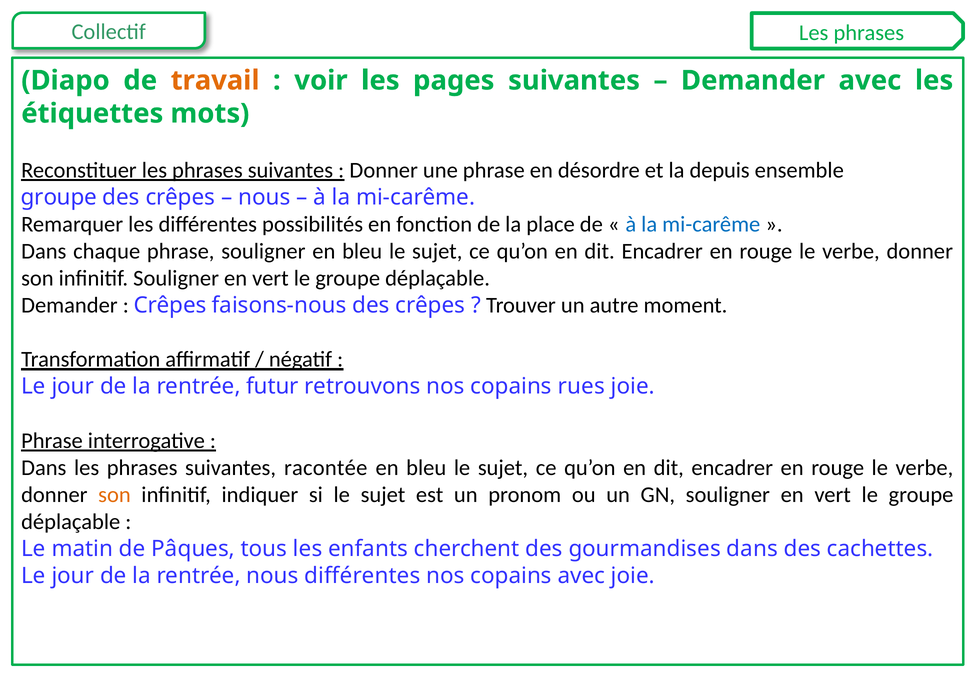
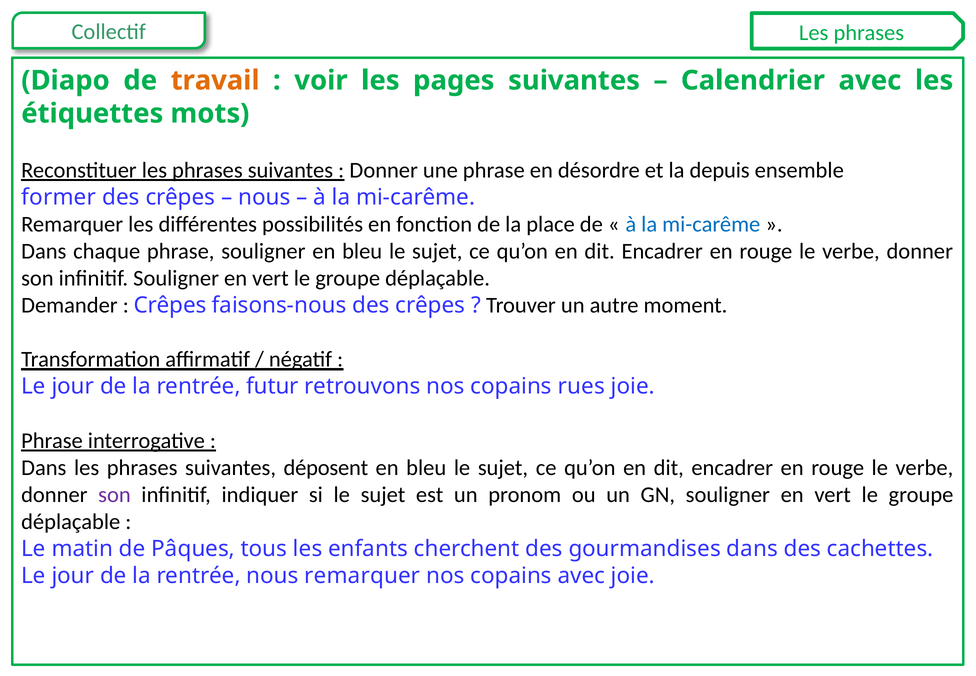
Demander at (753, 80): Demander -> Calendrier
groupe at (59, 197): groupe -> former
racontée: racontée -> déposent
son at (115, 495) colour: orange -> purple
nous différentes: différentes -> remarquer
